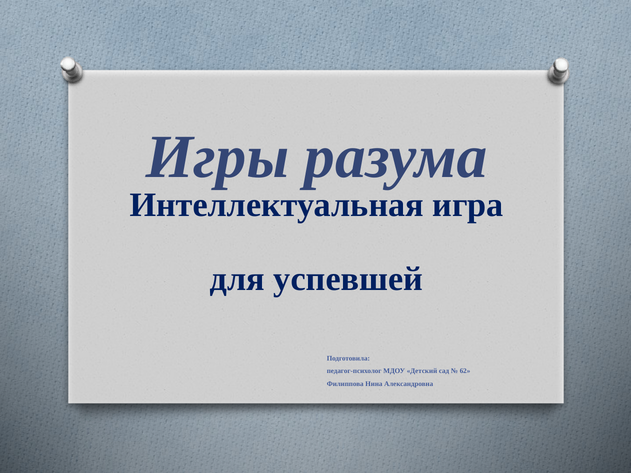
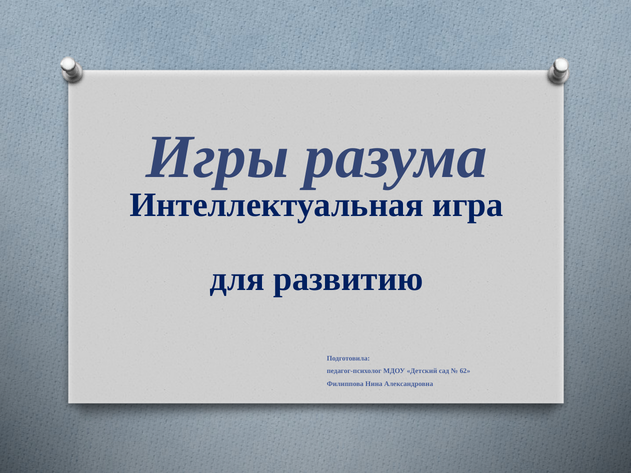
успевшей: успевшей -> развитию
